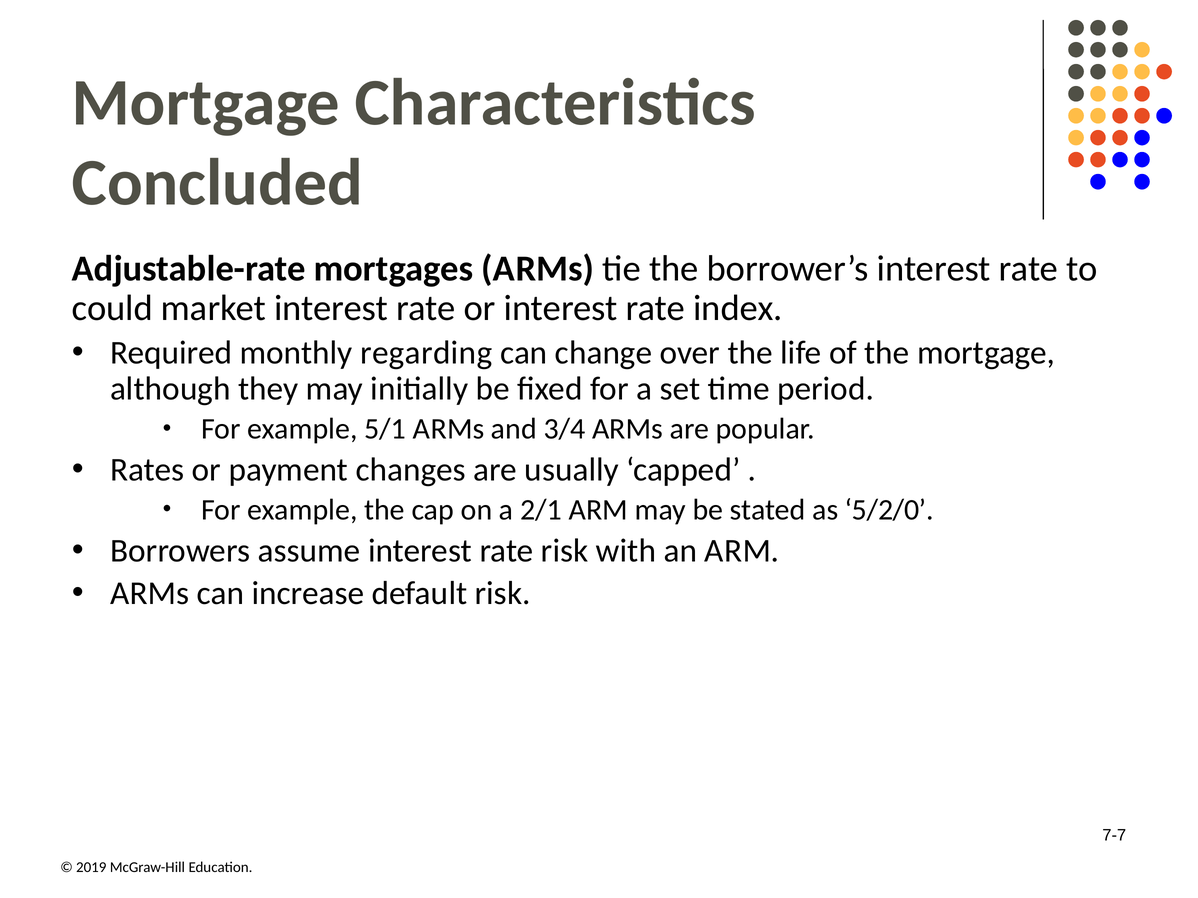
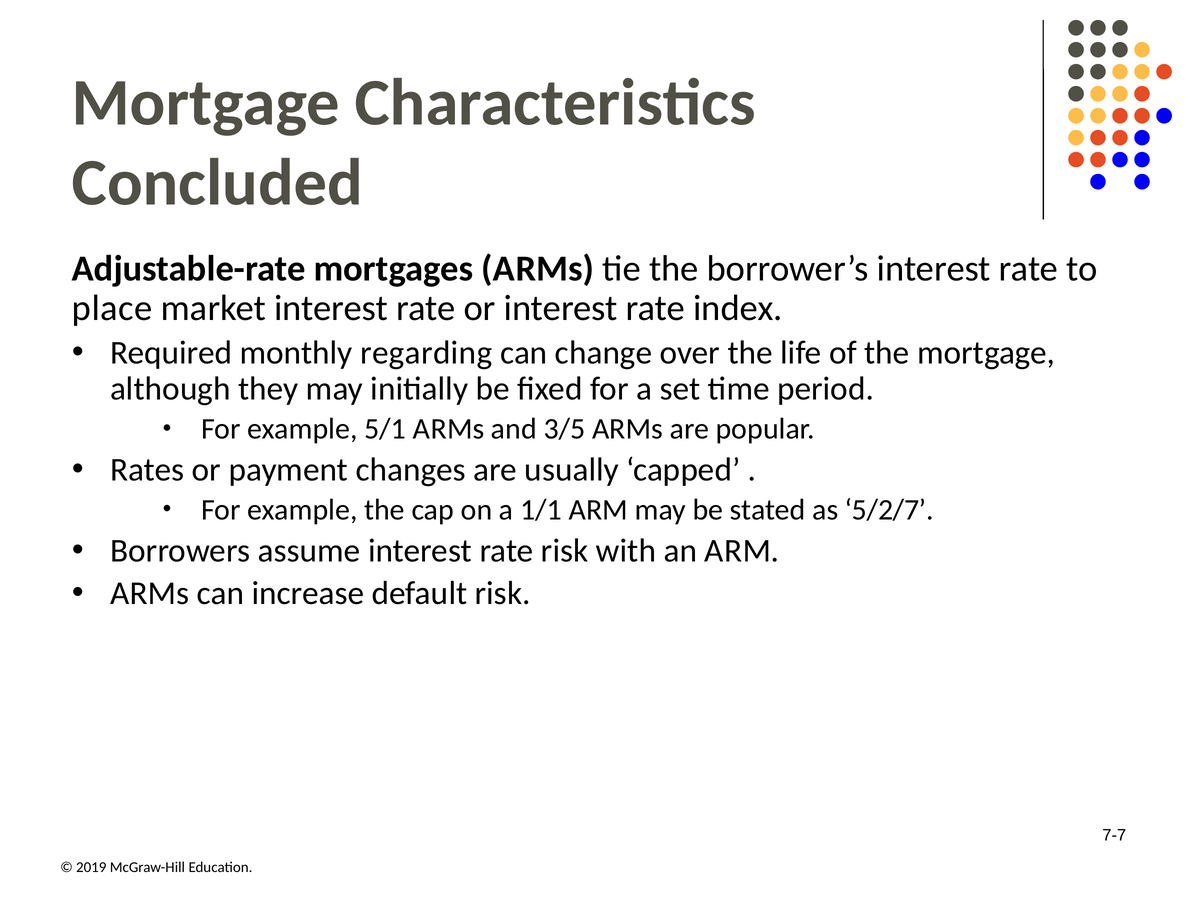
could: could -> place
3/4: 3/4 -> 3/5
2/1: 2/1 -> 1/1
5/2/0: 5/2/0 -> 5/2/7
